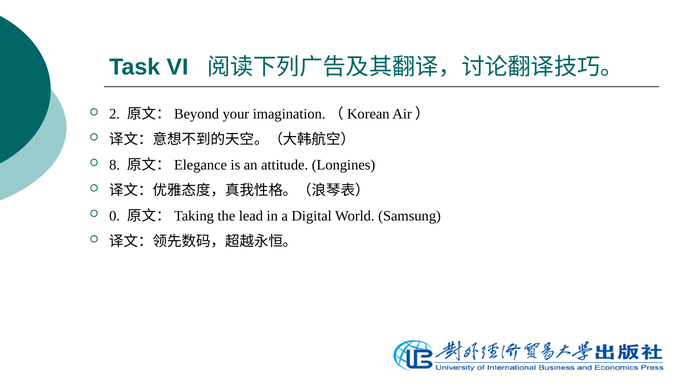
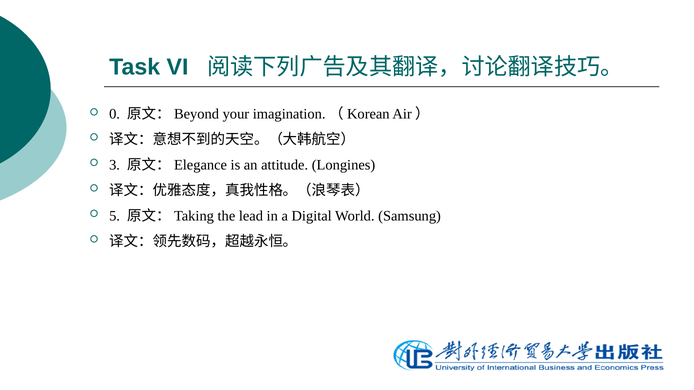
2: 2 -> 0
8: 8 -> 3
0: 0 -> 5
